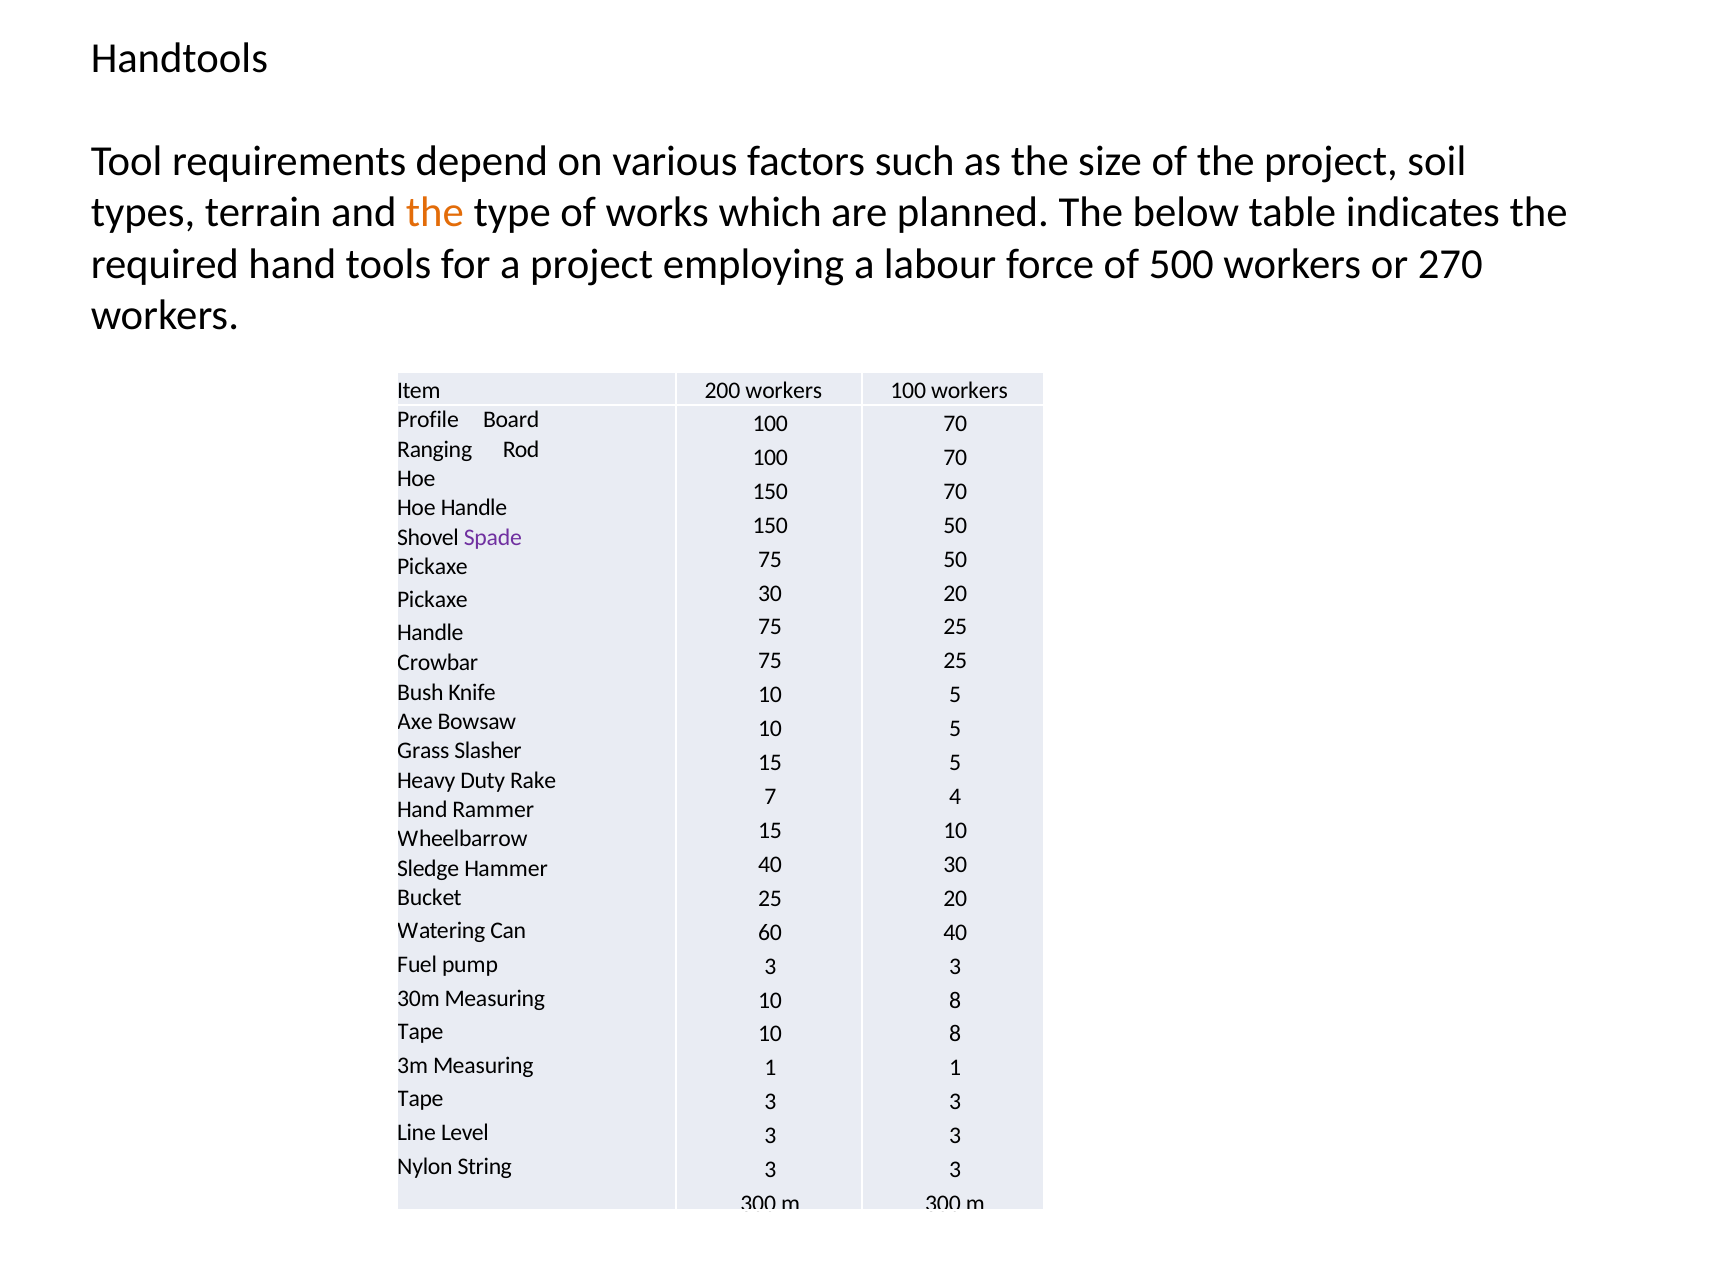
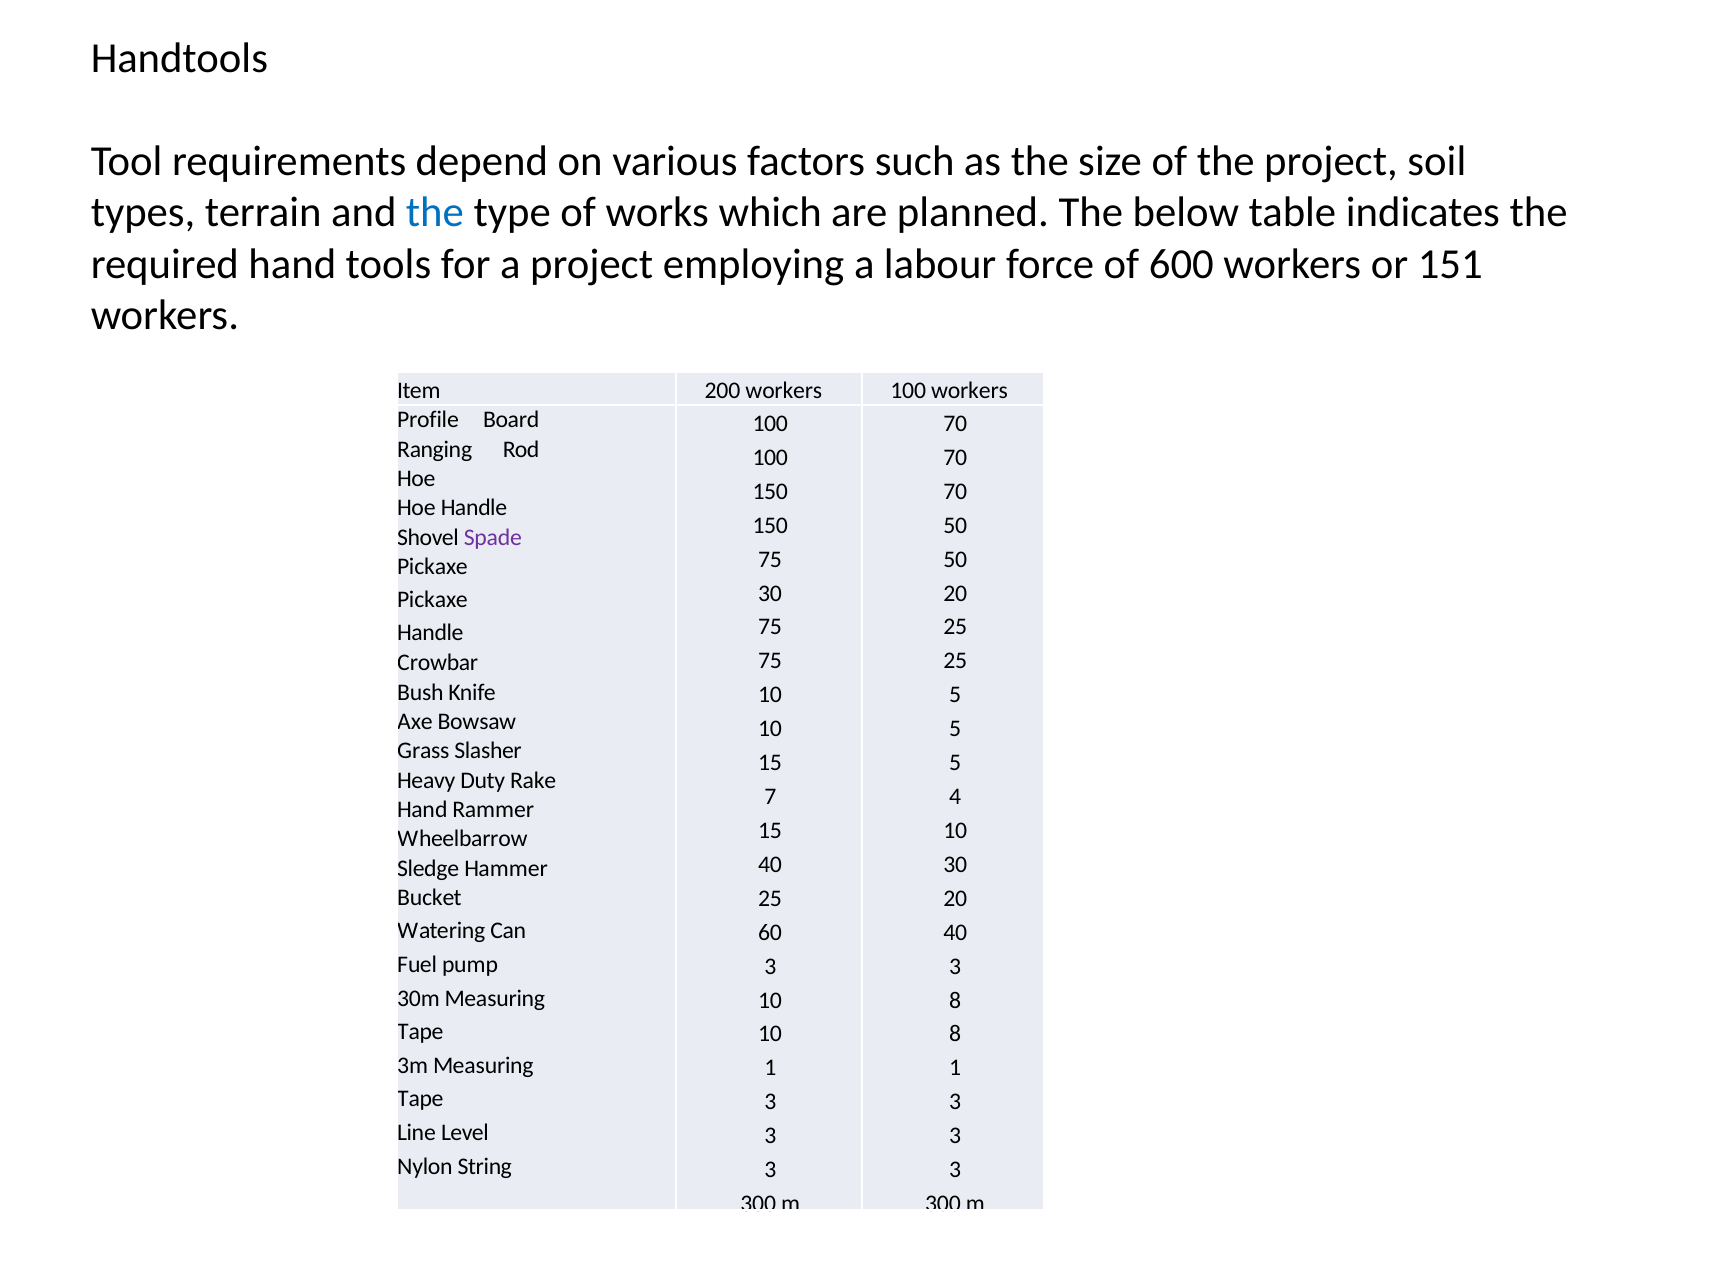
the at (435, 213) colour: orange -> blue
500: 500 -> 600
270: 270 -> 151
